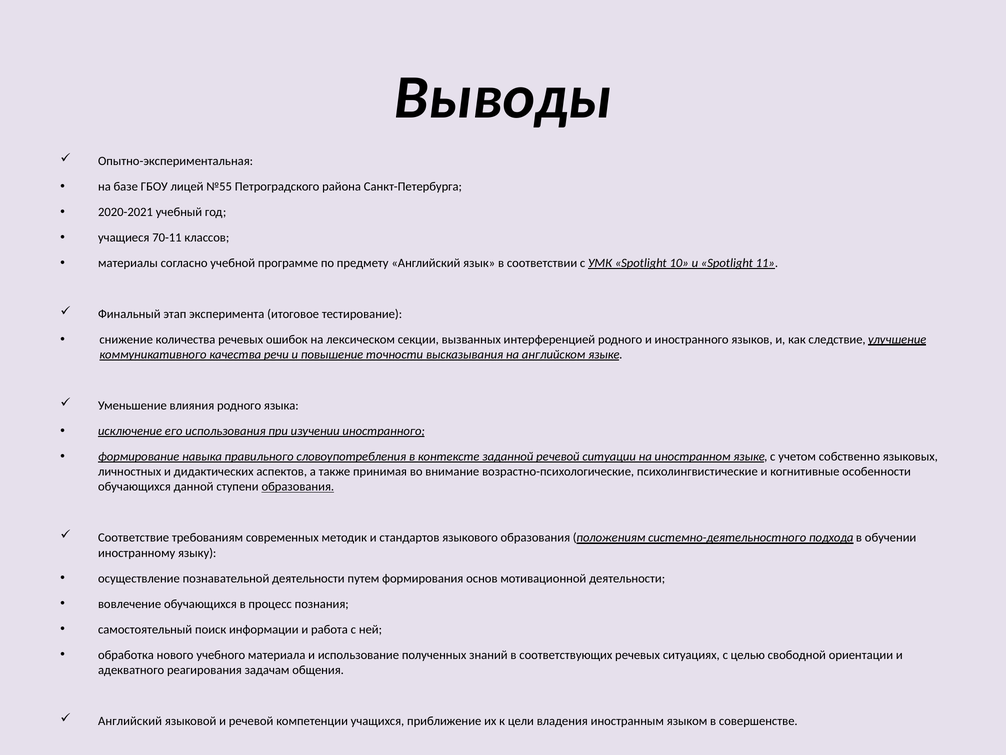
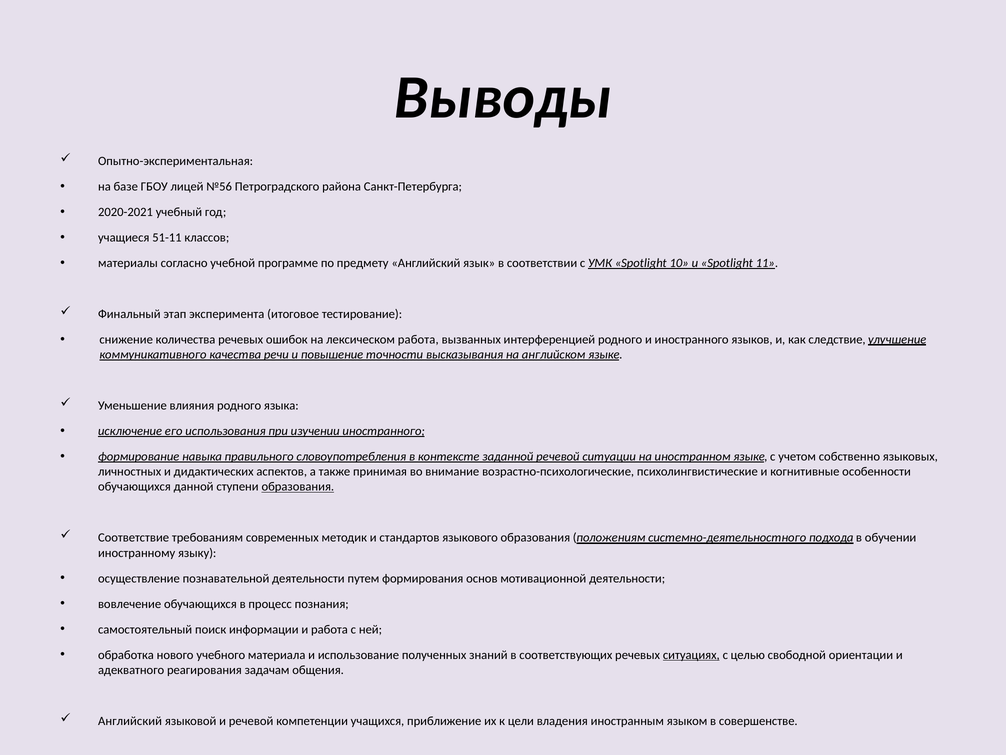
№55: №55 -> №56
70-11: 70-11 -> 51-11
лексическом секции: секции -> работа
ситуациях underline: none -> present
